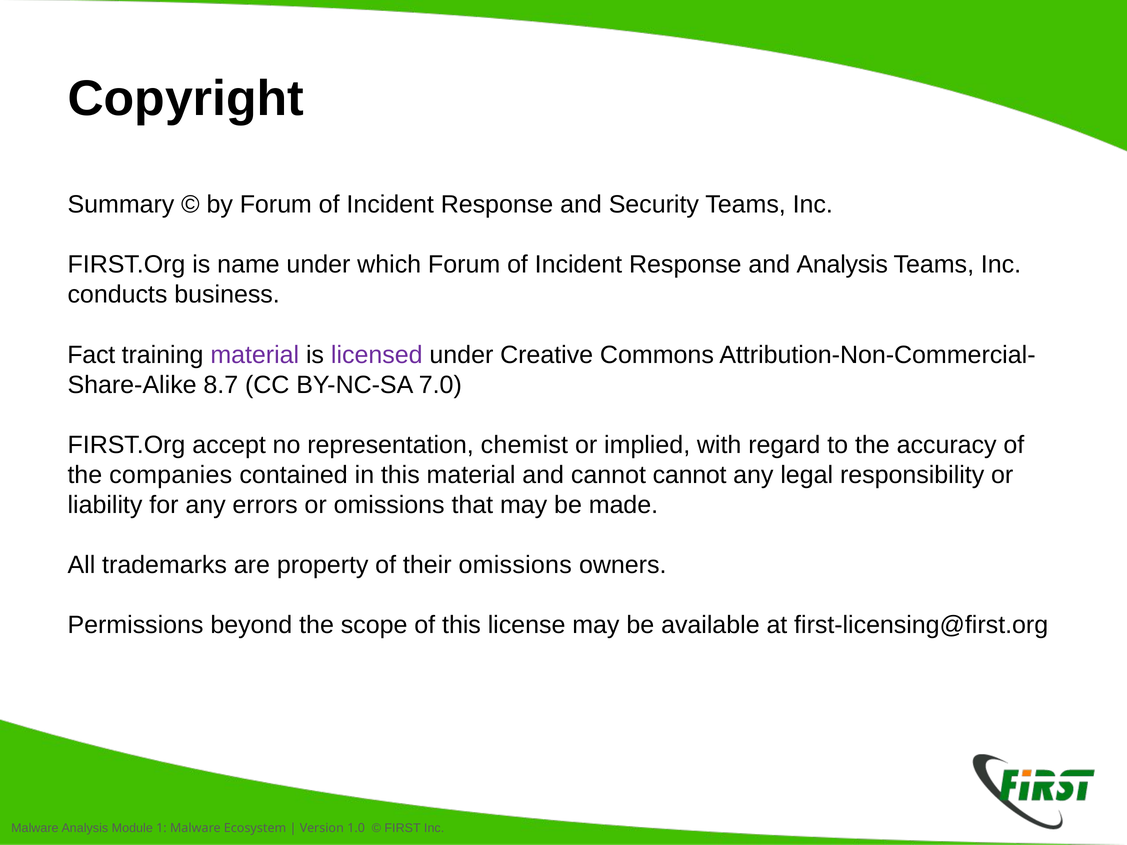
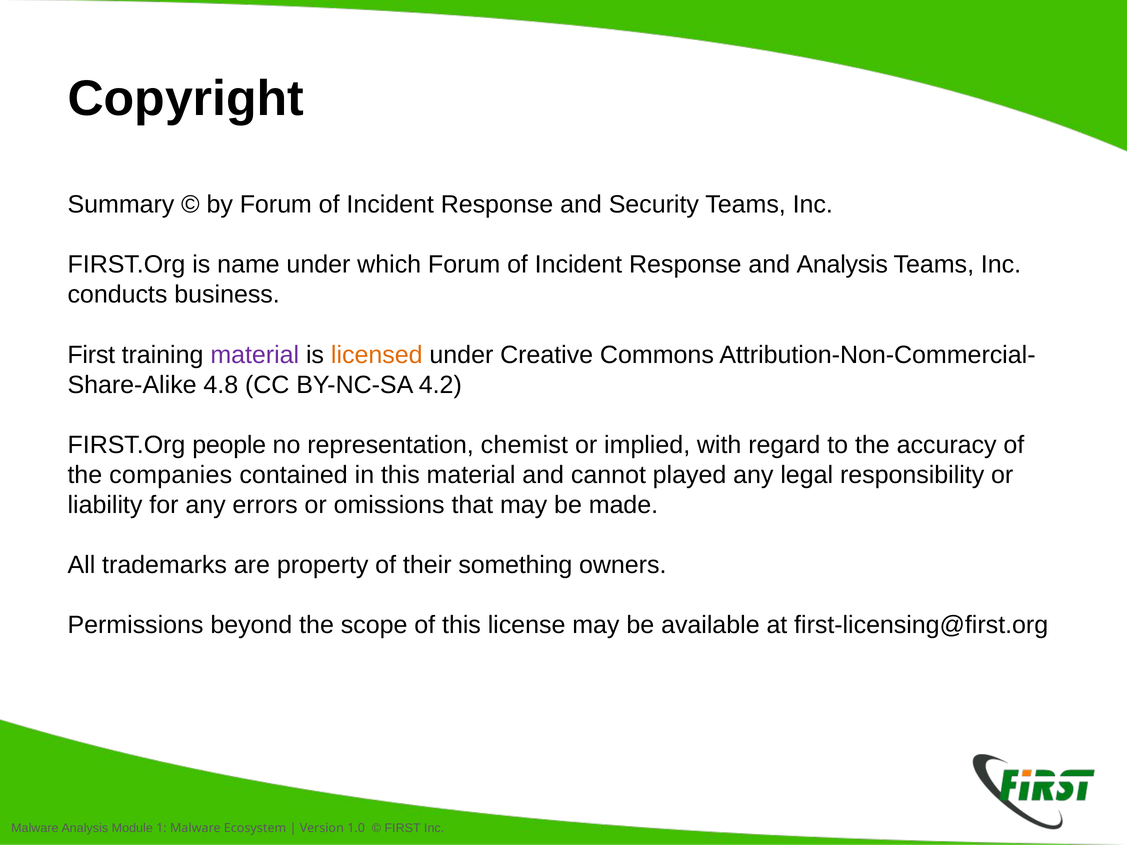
Fact at (91, 355): Fact -> First
licensed colour: purple -> orange
8.7: 8.7 -> 4.8
7.0: 7.0 -> 4.2
accept: accept -> people
cannot cannot: cannot -> played
their omissions: omissions -> something
